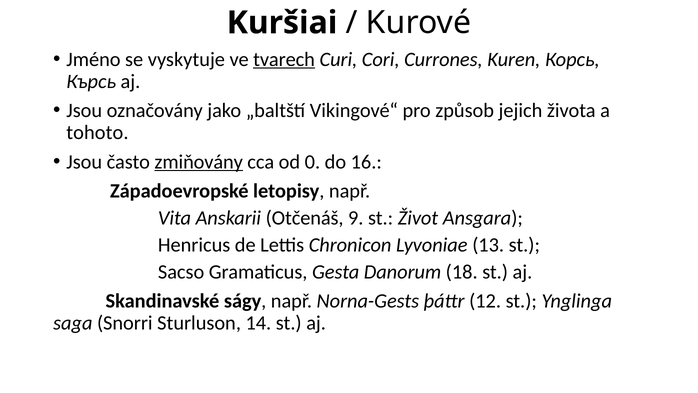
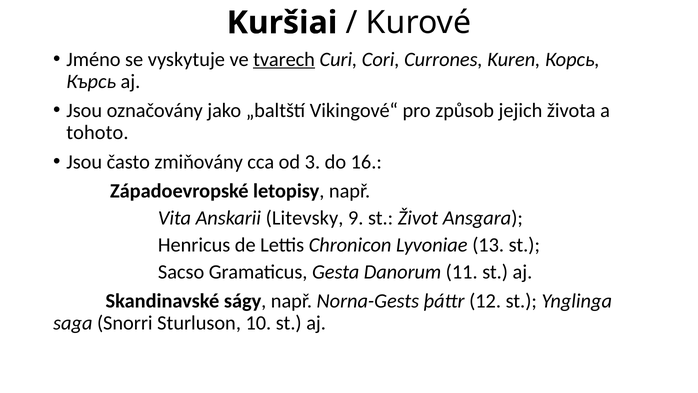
zmiňovány underline: present -> none
0: 0 -> 3
Otčenáš: Otčenáš -> Litevsky
18: 18 -> 11
14: 14 -> 10
